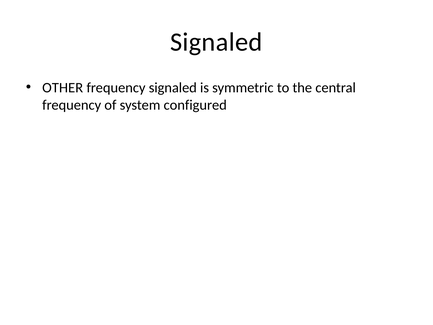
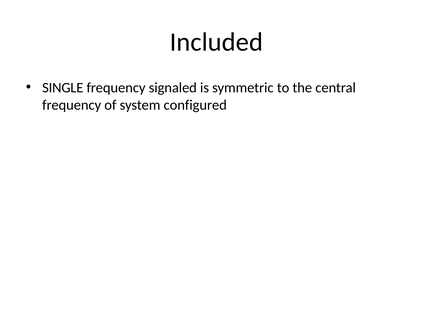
Signaled at (216, 42): Signaled -> Included
OTHER: OTHER -> SINGLE
